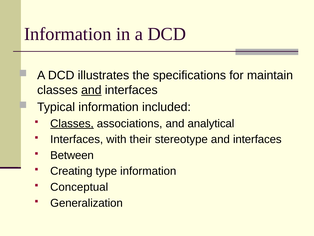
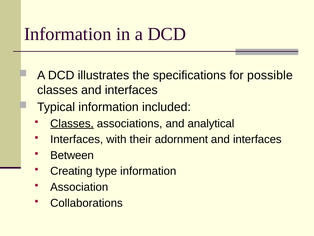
maintain: maintain -> possible
and at (91, 90) underline: present -> none
stereotype: stereotype -> adornment
Conceptual: Conceptual -> Association
Generalization: Generalization -> Collaborations
